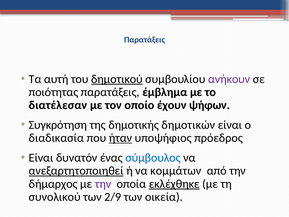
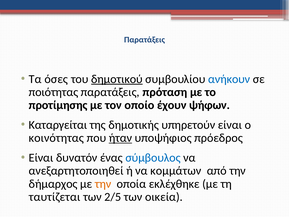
αυτή: αυτή -> όσες
ανήκουν colour: purple -> blue
έμβλημα: έμβλημα -> πρόταση
διατέλεσαν: διατέλεσαν -> προτίμησης
Συγκρότηση: Συγκρότηση -> Καταργείται
δημοτικών: δημοτικών -> υπηρετούν
διαδικασία: διαδικασία -> κοινότητας
ανεξαρτητοποιηθεί underline: present -> none
την at (103, 184) colour: purple -> orange
εκλέχθηκε underline: present -> none
συνολικού: συνολικού -> ταυτίζεται
2/9: 2/9 -> 2/5
